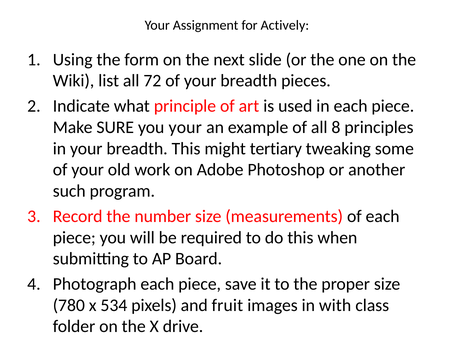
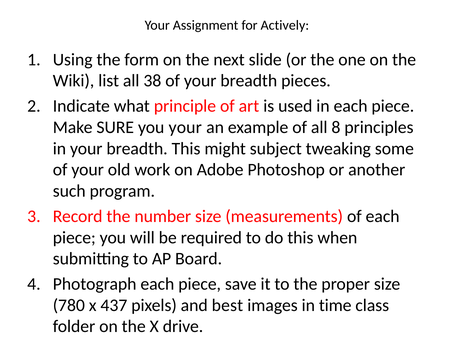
72: 72 -> 38
tertiary: tertiary -> subject
534: 534 -> 437
fruit: fruit -> best
with: with -> time
